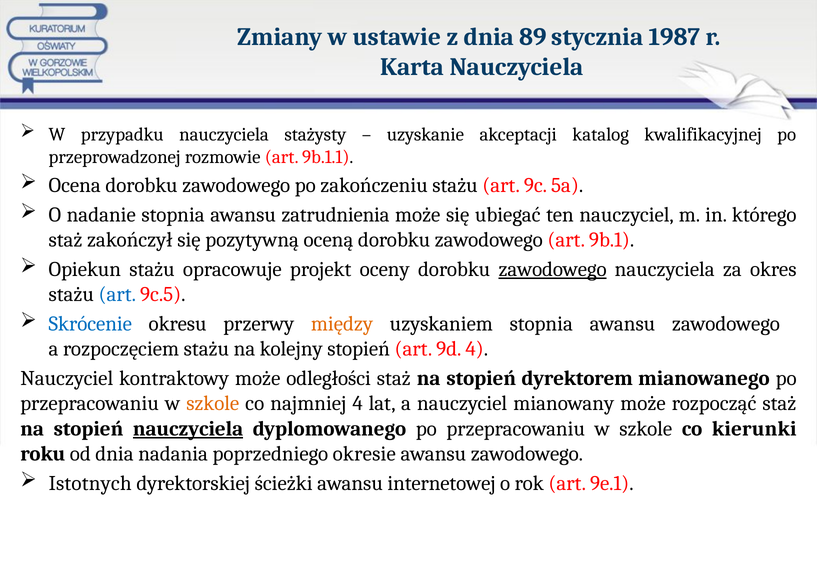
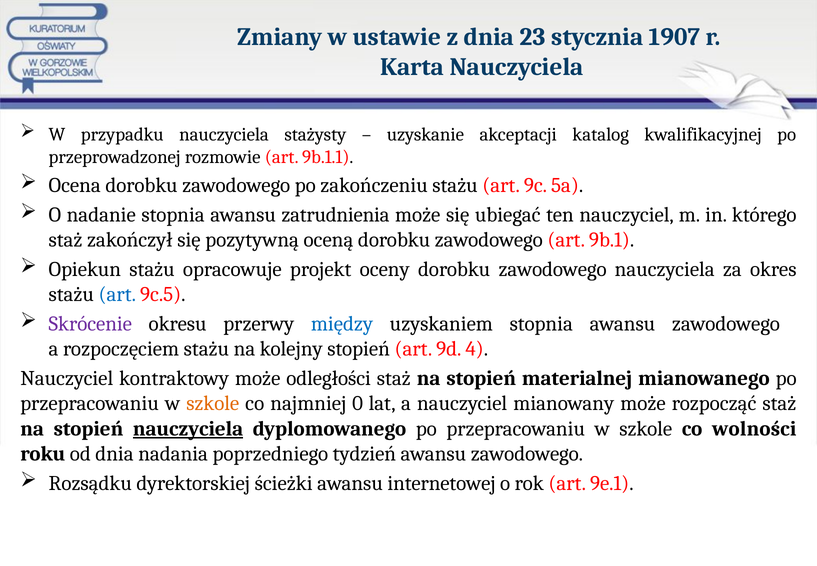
89: 89 -> 23
1987: 1987 -> 1907
zawodowego at (553, 269) underline: present -> none
Skrócenie colour: blue -> purple
między colour: orange -> blue
dyrektorem: dyrektorem -> materialnej
najmniej 4: 4 -> 0
kierunki: kierunki -> wolności
okresie: okresie -> tydzień
Istotnych: Istotnych -> Rozsądku
